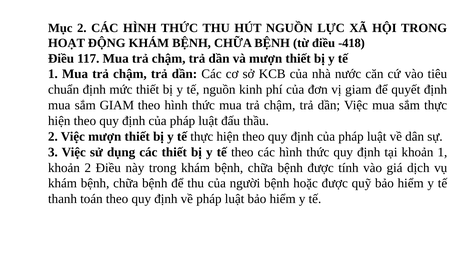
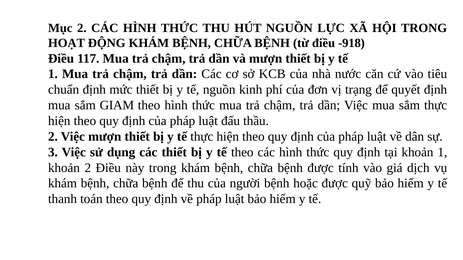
-418: -418 -> -918
vị giam: giam -> trạng
